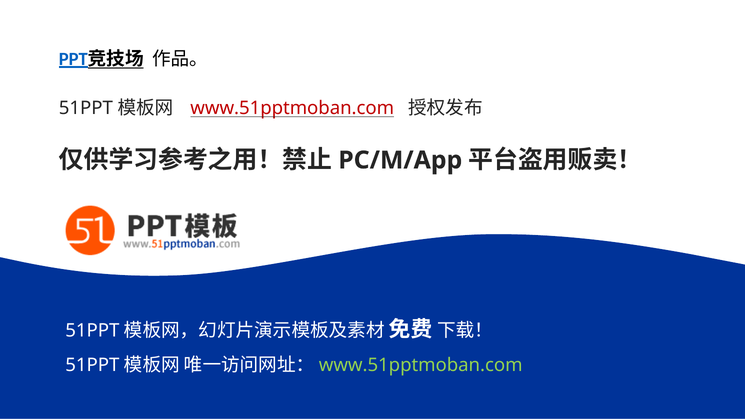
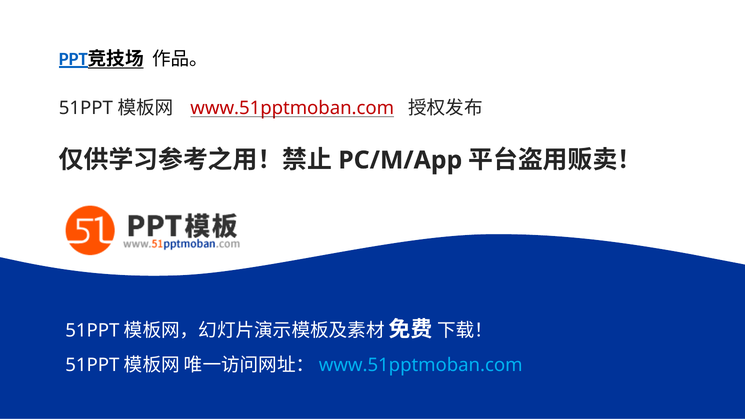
www.51pptmoban.com at (421, 365) colour: light green -> light blue
